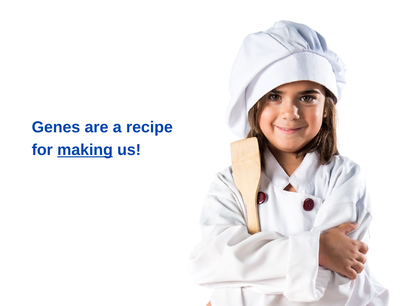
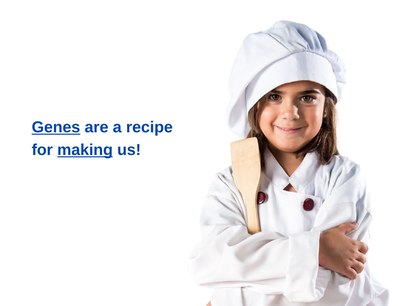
Genes underline: none -> present
